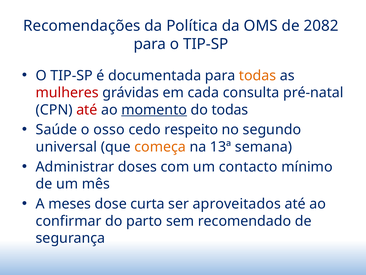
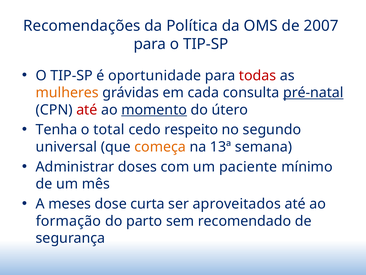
2082: 2082 -> 2007
documentada: documentada -> oportunidade
todas at (258, 75) colour: orange -> red
mulheres colour: red -> orange
pré-natal underline: none -> present
do todas: todas -> útero
Saúde: Saúde -> Tenha
osso: osso -> total
contacto: contacto -> paciente
confirmar: confirmar -> formação
